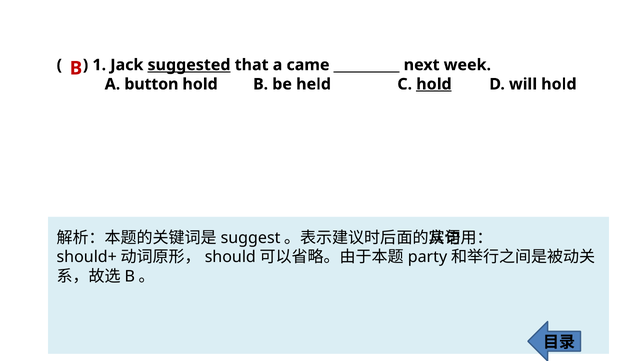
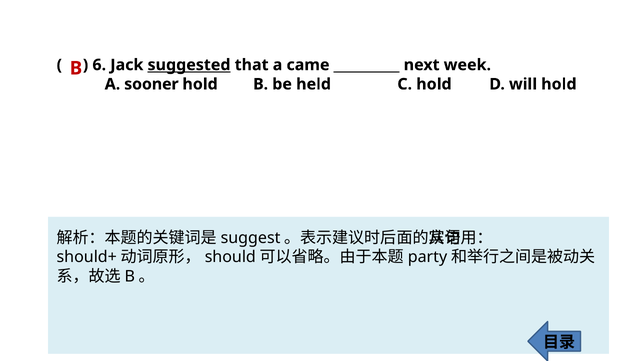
1: 1 -> 6
button: button -> sooner
hold at (434, 84) underline: present -> none
